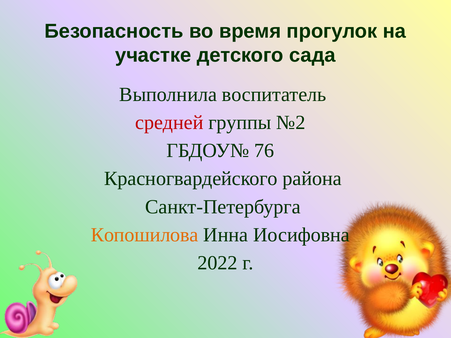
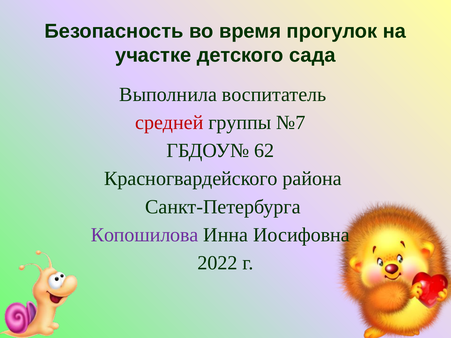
№2: №2 -> №7
76: 76 -> 62
Копошилова colour: orange -> purple
